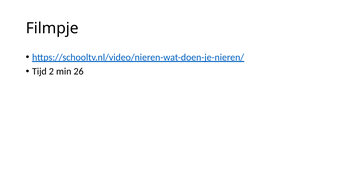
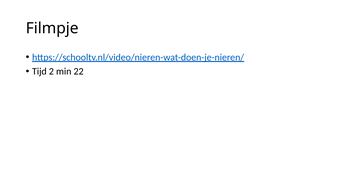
26: 26 -> 22
